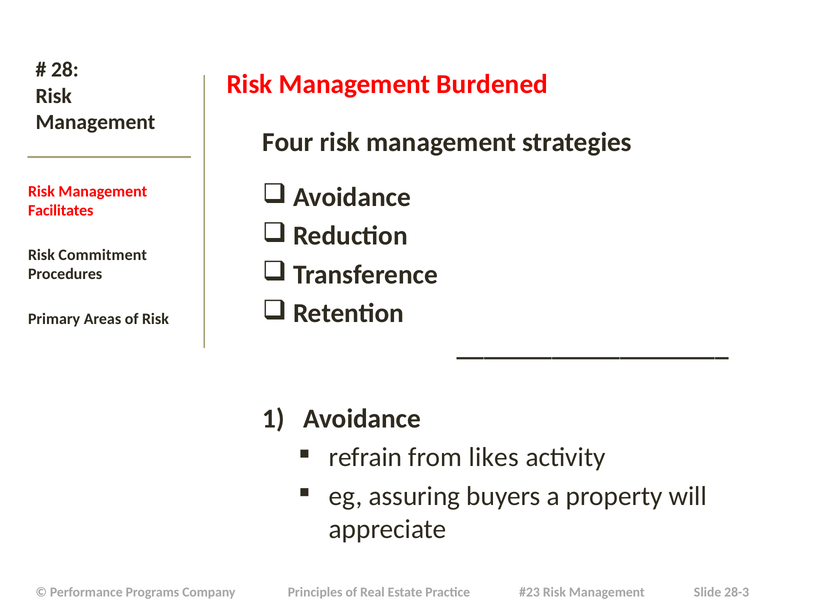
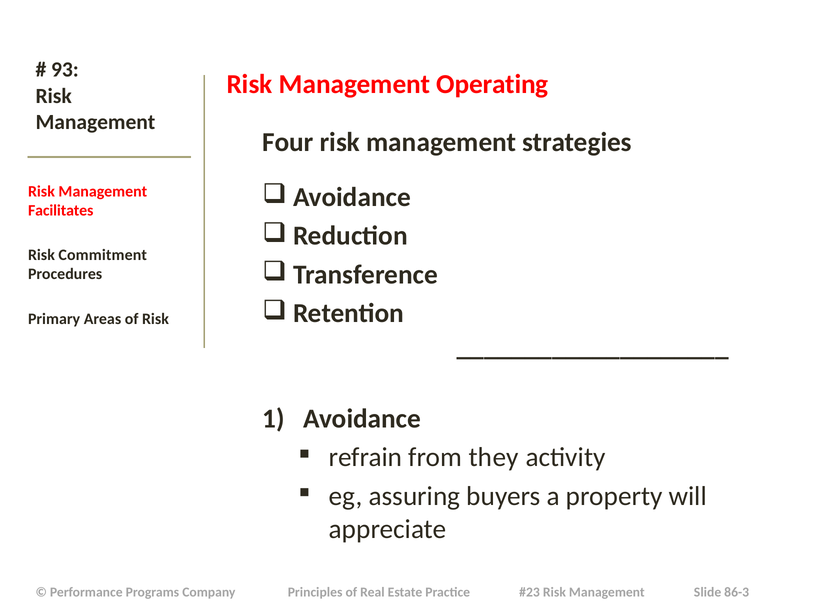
28: 28 -> 93
Burdened: Burdened -> Operating
likes: likes -> they
28-3: 28-3 -> 86-3
